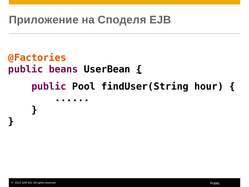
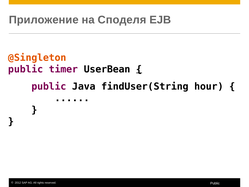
@Factories: @Factories -> @Singleton
beans: beans -> timer
Pool: Pool -> Java
